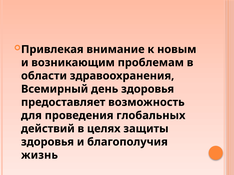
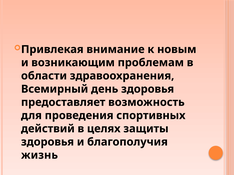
глобальных: глобальных -> спортивных
